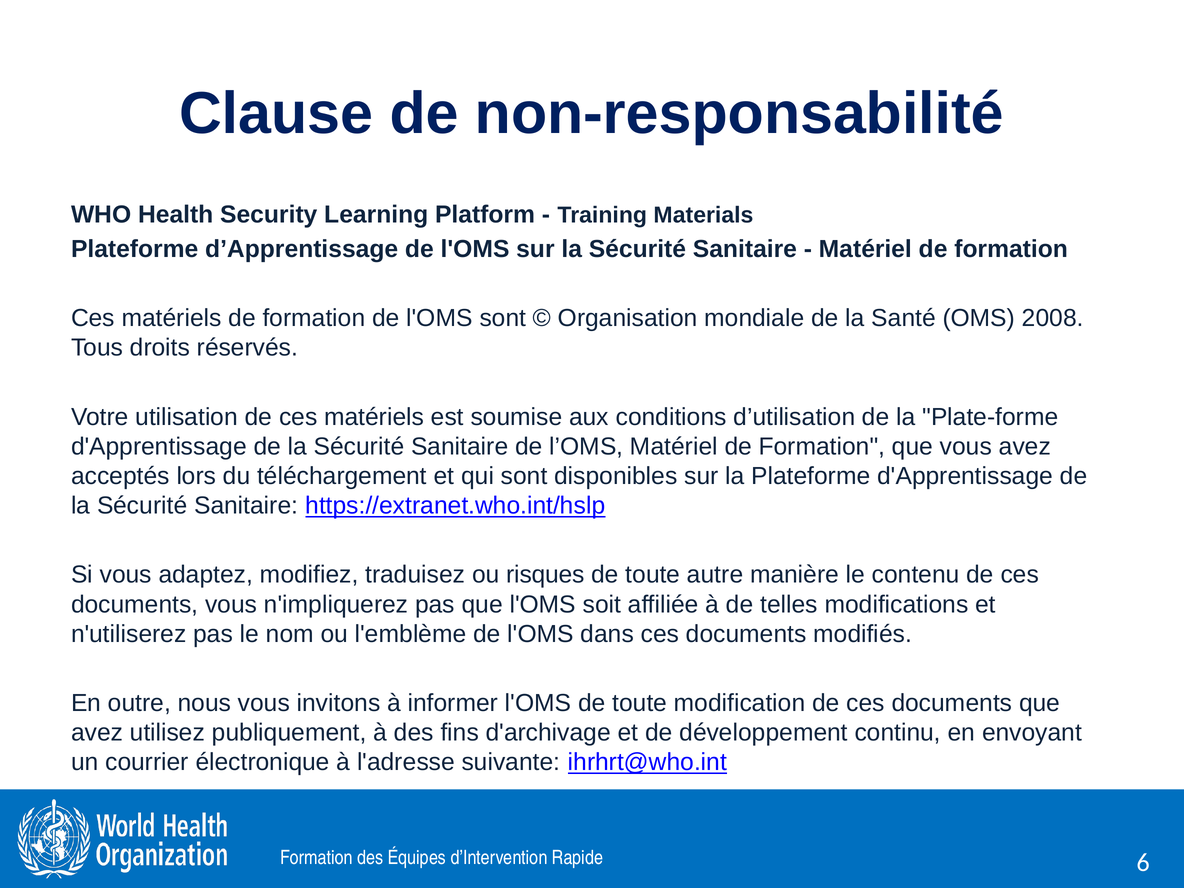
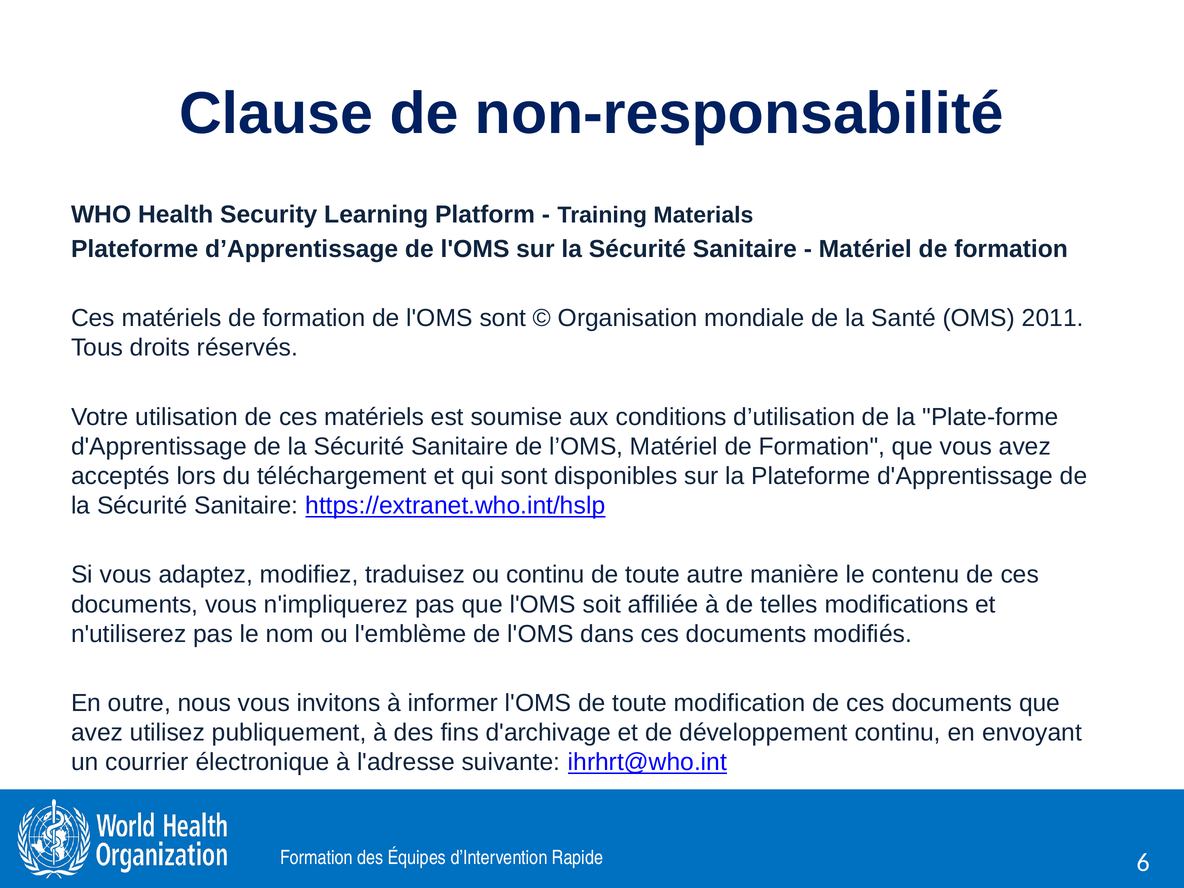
2008: 2008 -> 2011
ou risques: risques -> continu
